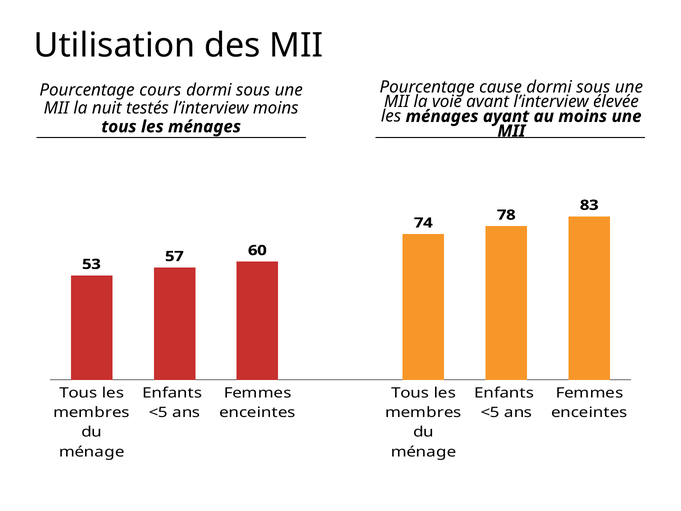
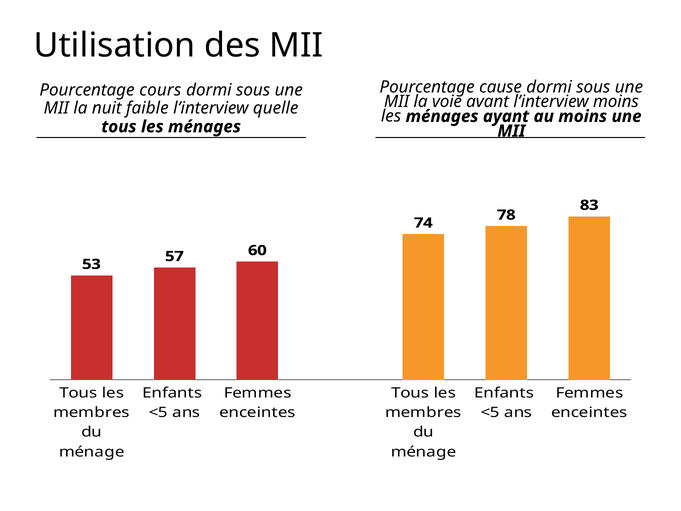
l’interview élevée: élevée -> moins
testés: testés -> faible
l’interview moins: moins -> quelle
